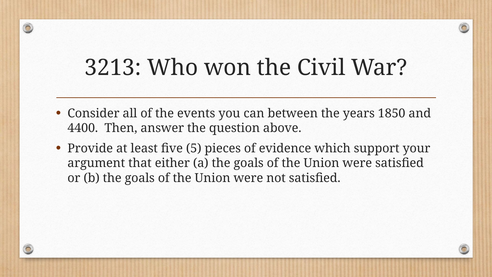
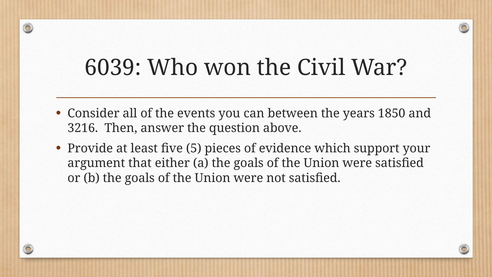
3213: 3213 -> 6039
4400: 4400 -> 3216
